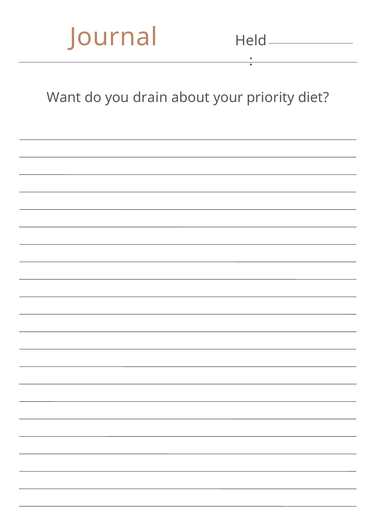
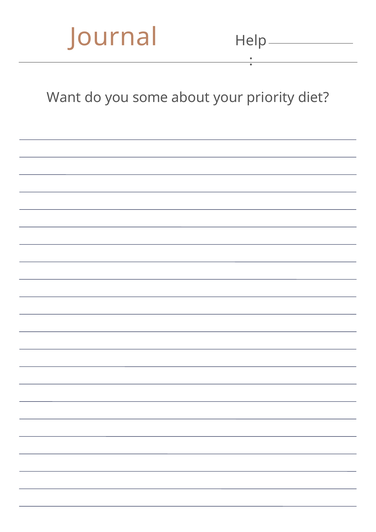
Held: Held -> Help
drain: drain -> some
